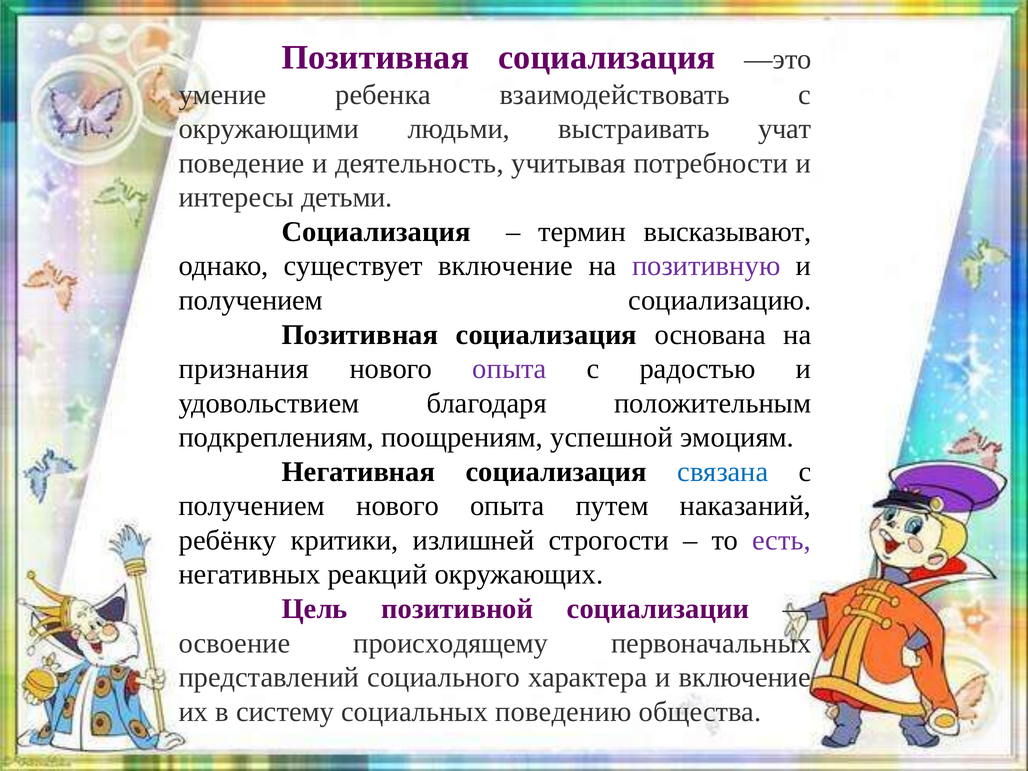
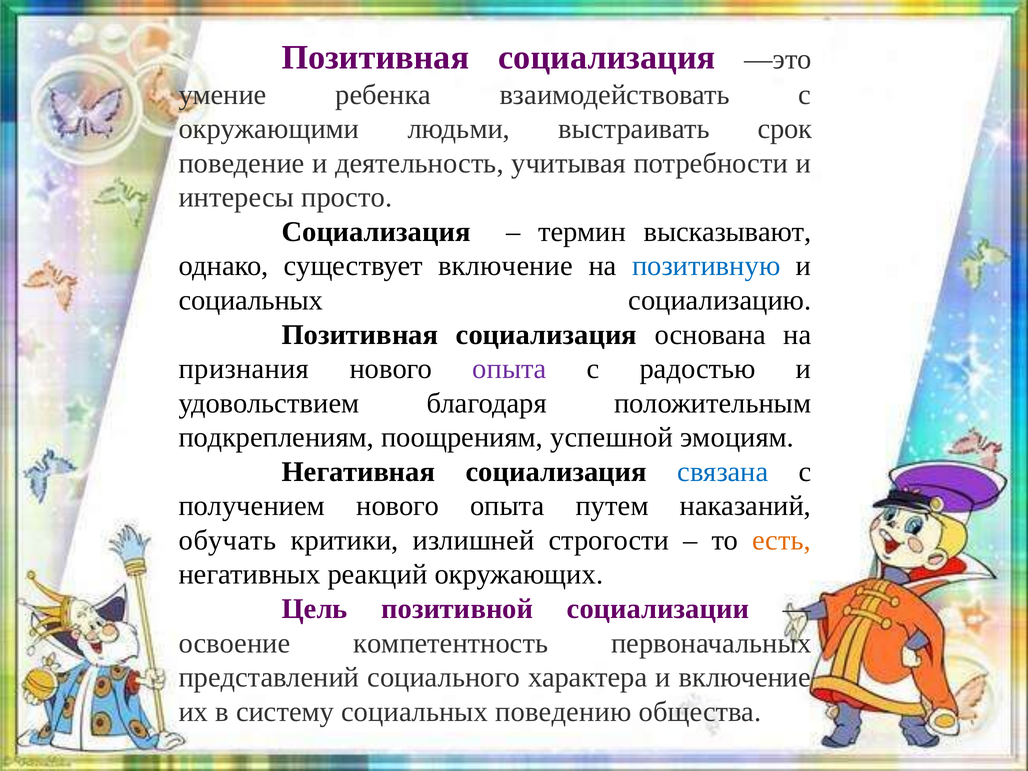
учат: учат -> срок
детьми: детьми -> просто
позитивную colour: purple -> blue
получением at (251, 300): получением -> социальных
ребёнку: ребёнку -> обучать
есть colour: purple -> orange
происходящему: происходящему -> компетентность
